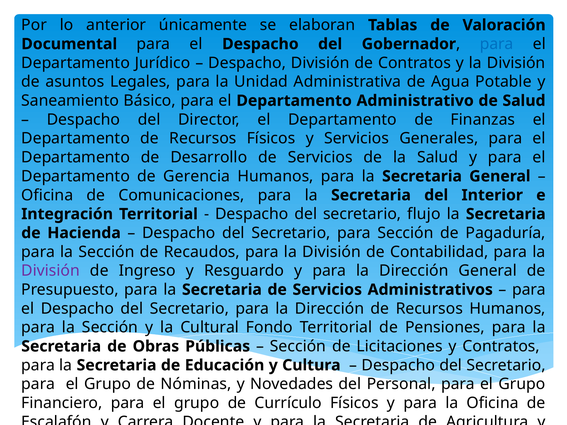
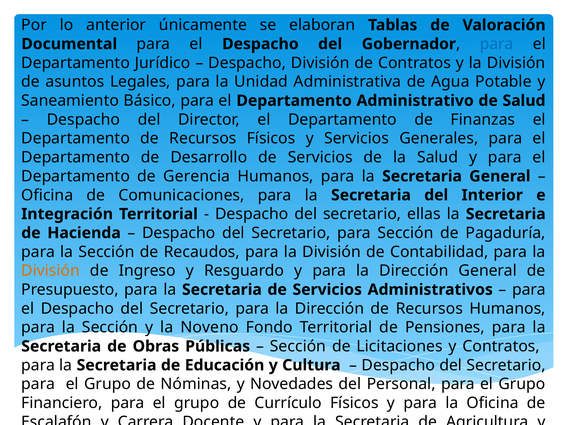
flujo: flujo -> ellas
División at (51, 271) colour: purple -> orange
Cultural: Cultural -> Noveno
